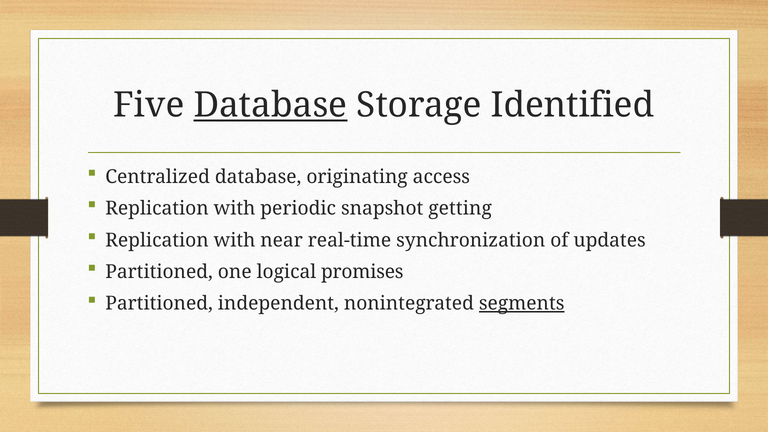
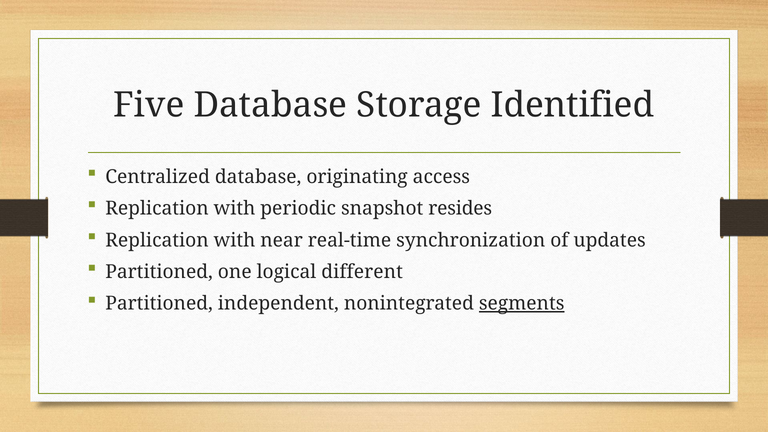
Database at (270, 105) underline: present -> none
getting: getting -> resides
promises: promises -> different
